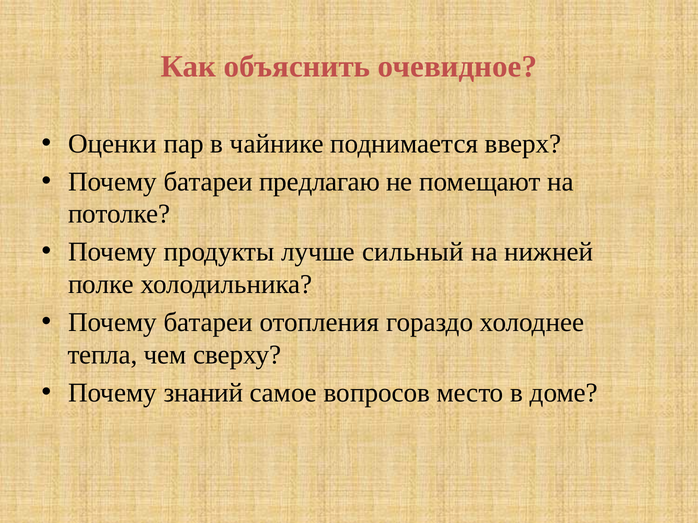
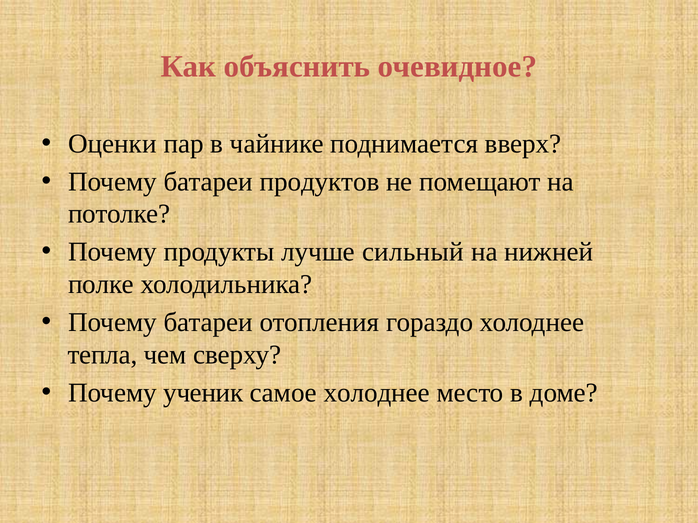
предлагаю: предлагаю -> продуктов
знаний: знаний -> ученик
самое вопросов: вопросов -> холоднее
